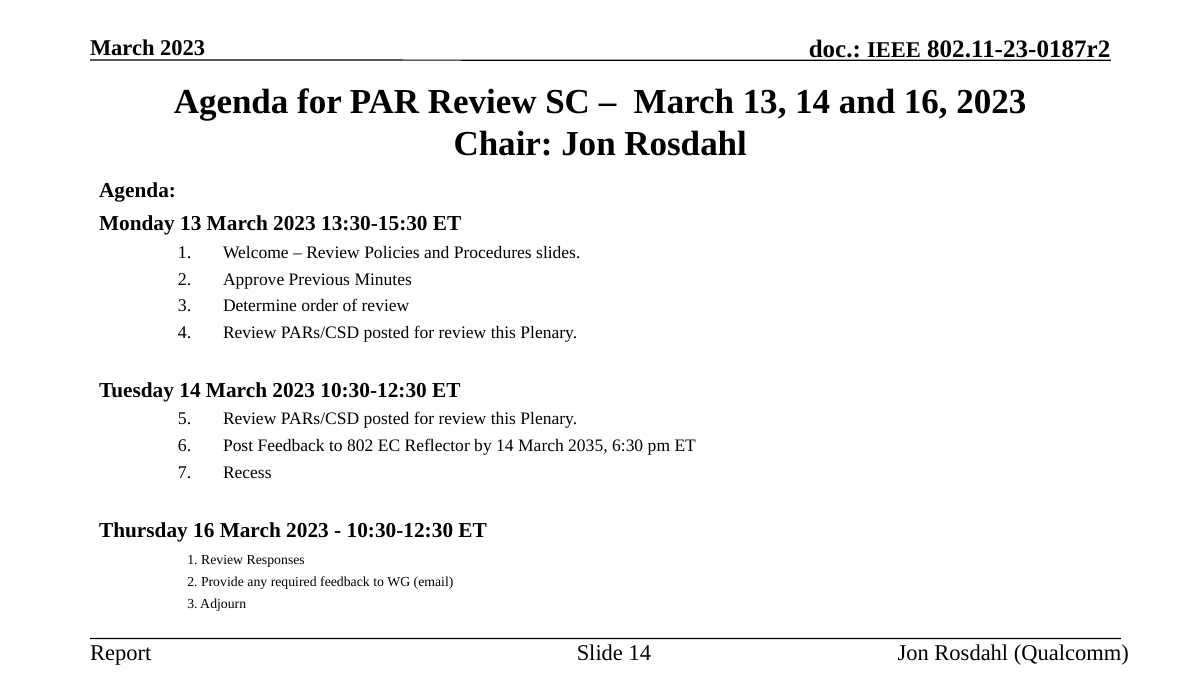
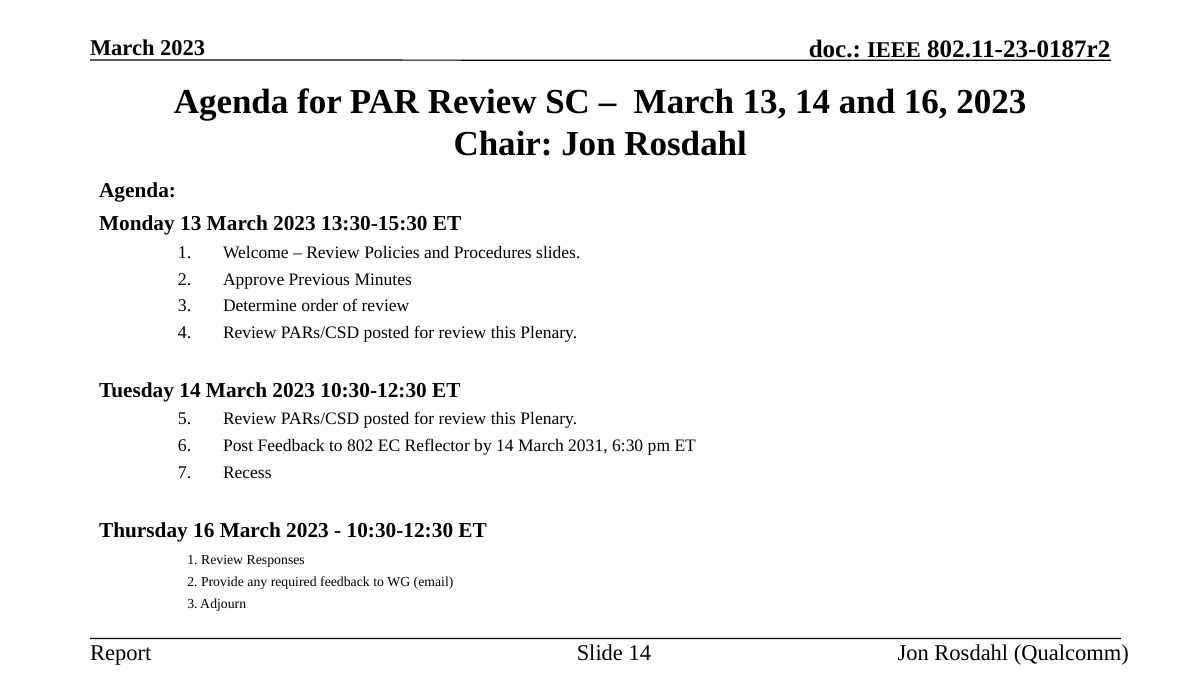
2035: 2035 -> 2031
